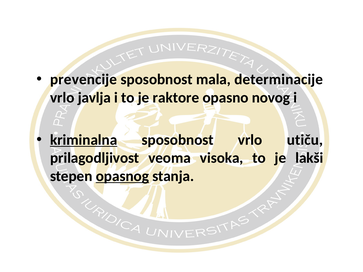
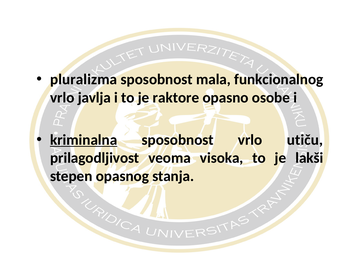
prevencije: prevencije -> pluralizma
determinacije: determinacije -> funkcionalnog
novog: novog -> osobe
opasnog underline: present -> none
